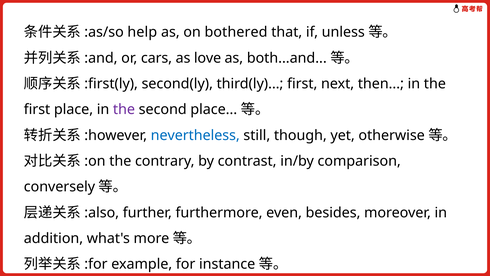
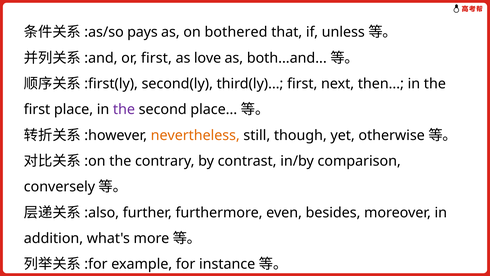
help: help -> pays
or cars: cars -> first
nevertheless colour: blue -> orange
